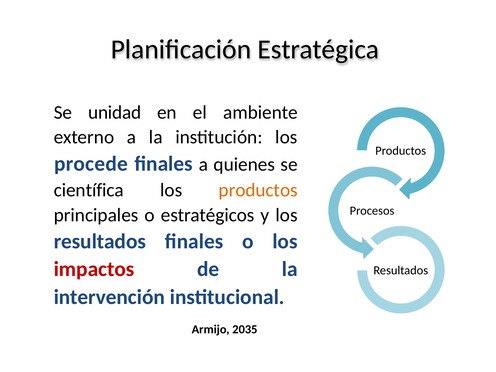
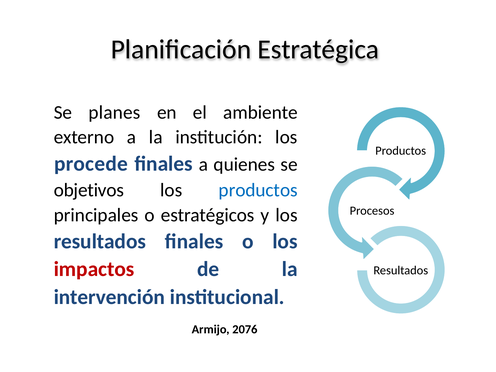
unidad: unidad -> planes
científica: científica -> objetivos
productos at (258, 190) colour: orange -> blue
2035: 2035 -> 2076
